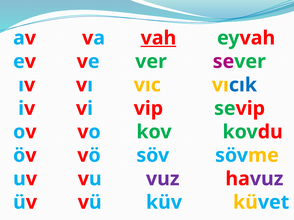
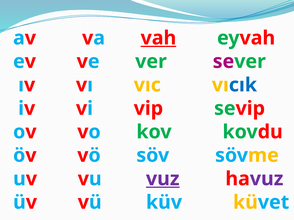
vuz underline: none -> present
